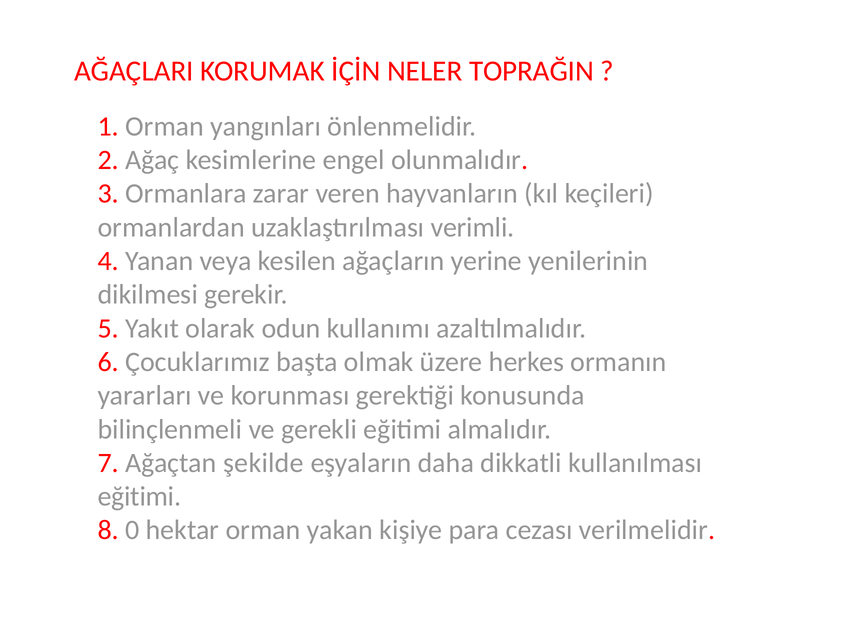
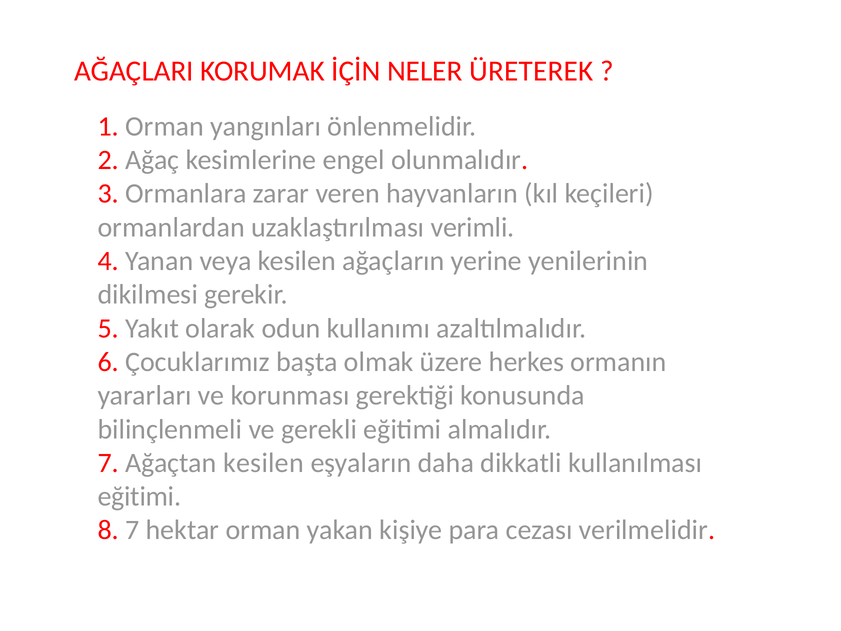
TOPRAĞIN: TOPRAĞIN -> ÜRETEREK
Ağaçtan şekilde: şekilde -> kesilen
8 0: 0 -> 7
